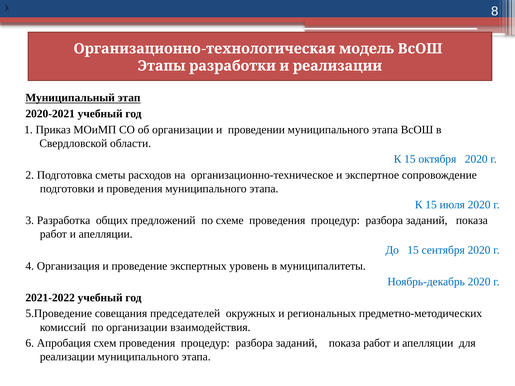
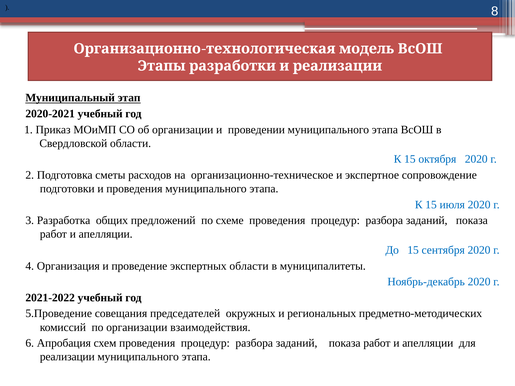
экспертных уровень: уровень -> области
